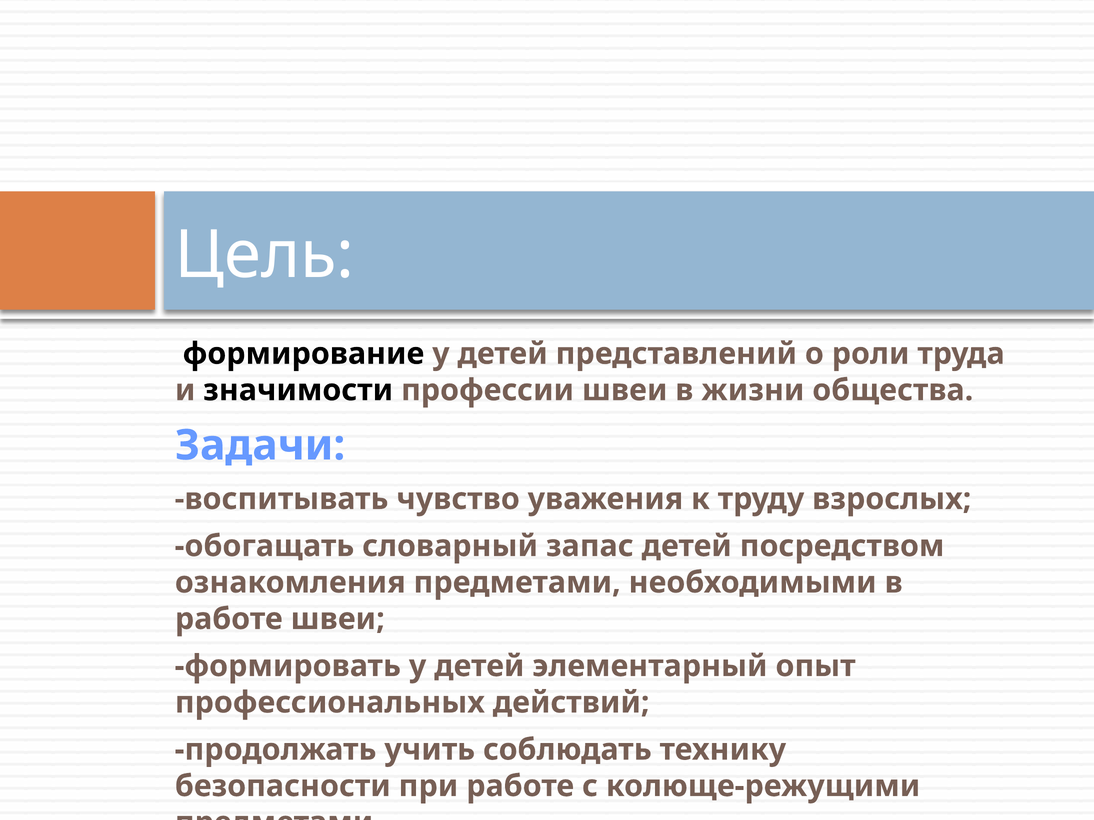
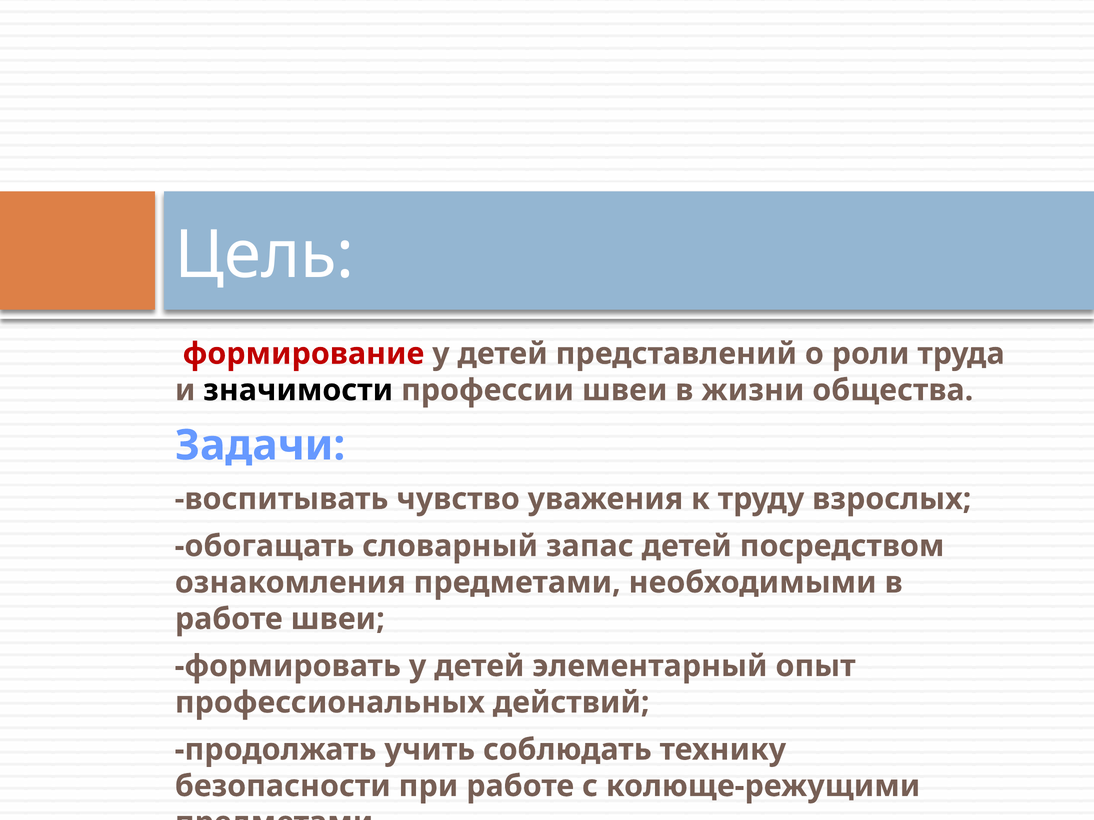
формирование colour: black -> red
